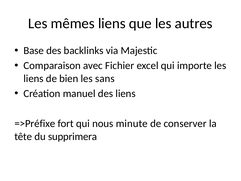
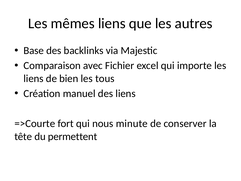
sans: sans -> tous
=>Préfixe: =>Préfixe -> =>Courte
supprimera: supprimera -> permettent
